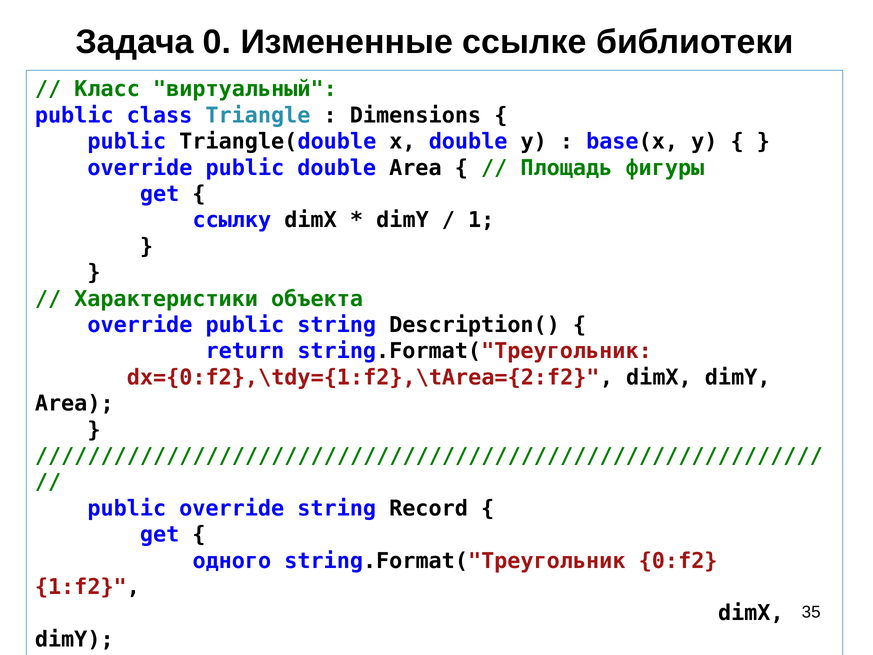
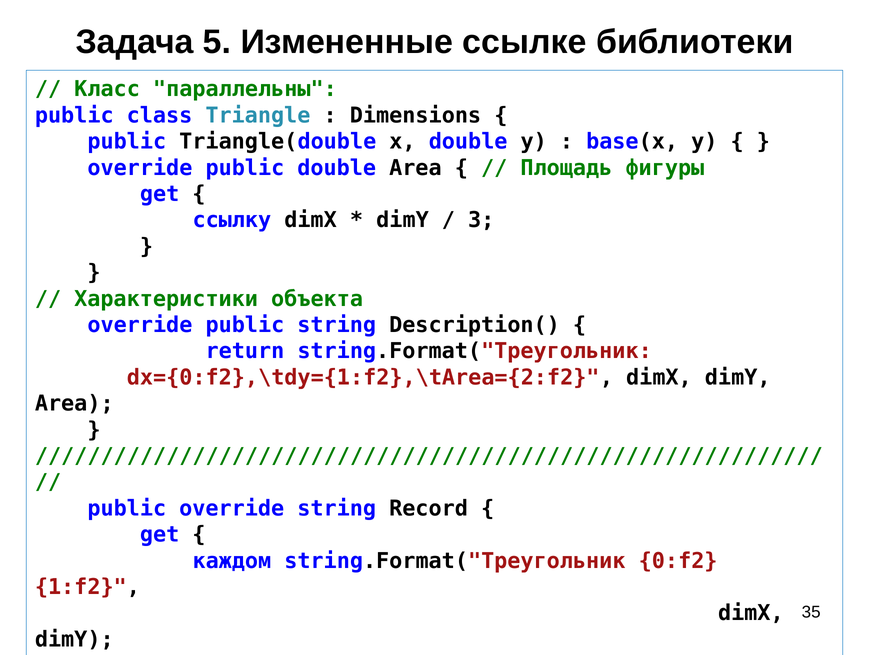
0: 0 -> 5
виртуальный: виртуальный -> параллельны
1: 1 -> 3
одного: одного -> каждом
